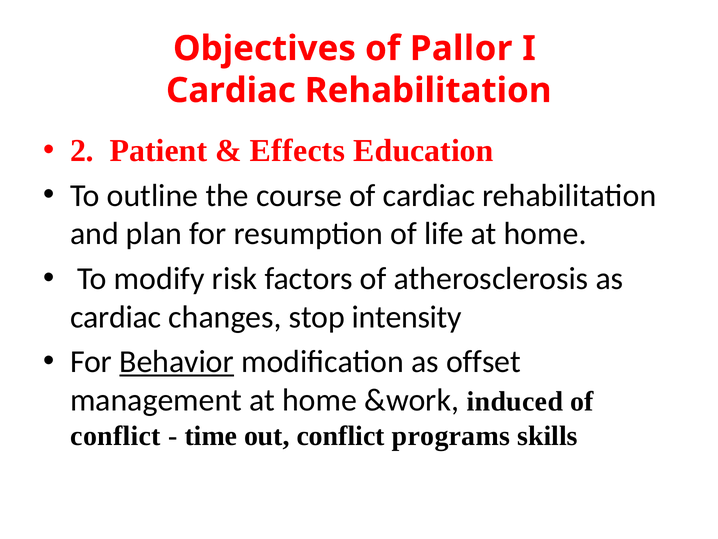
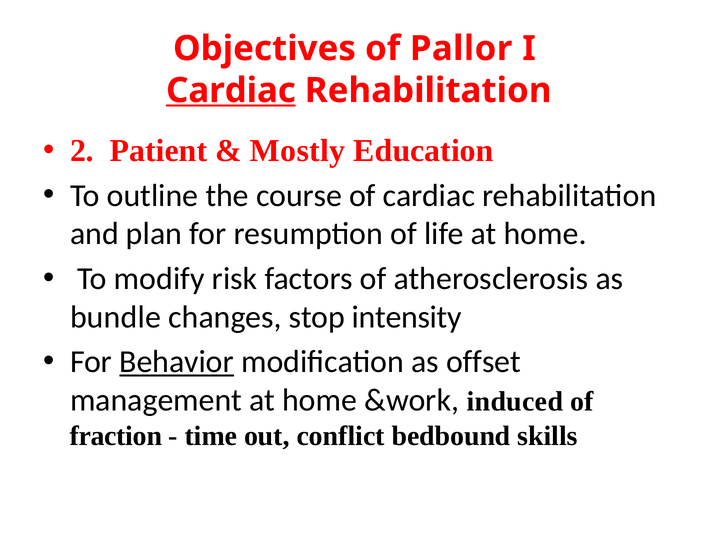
Cardiac at (231, 90) underline: none -> present
Effects: Effects -> Mostly
cardiac at (116, 317): cardiac -> bundle
conflict at (116, 435): conflict -> fraction
programs: programs -> bedbound
